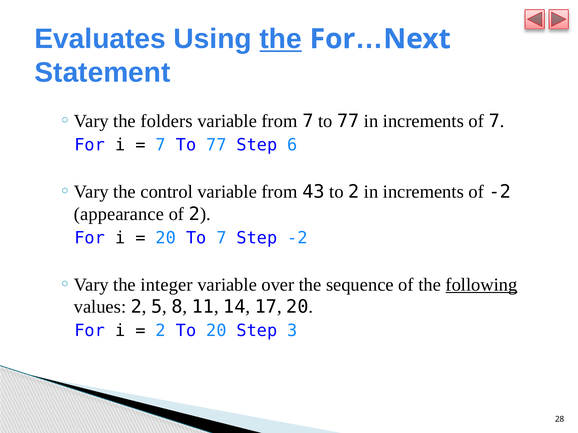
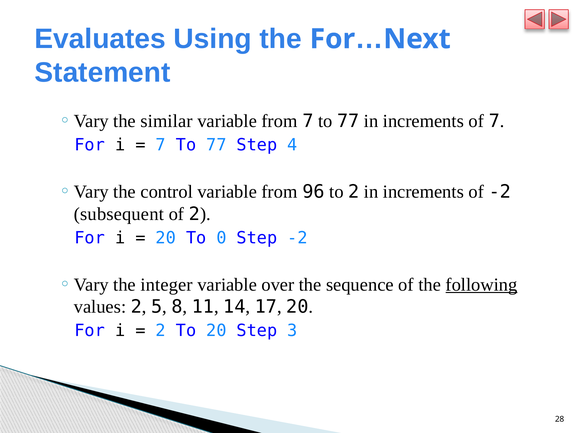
the at (281, 39) underline: present -> none
folders: folders -> similar
6: 6 -> 4
43: 43 -> 96
appearance: appearance -> subsequent
To 7: 7 -> 0
